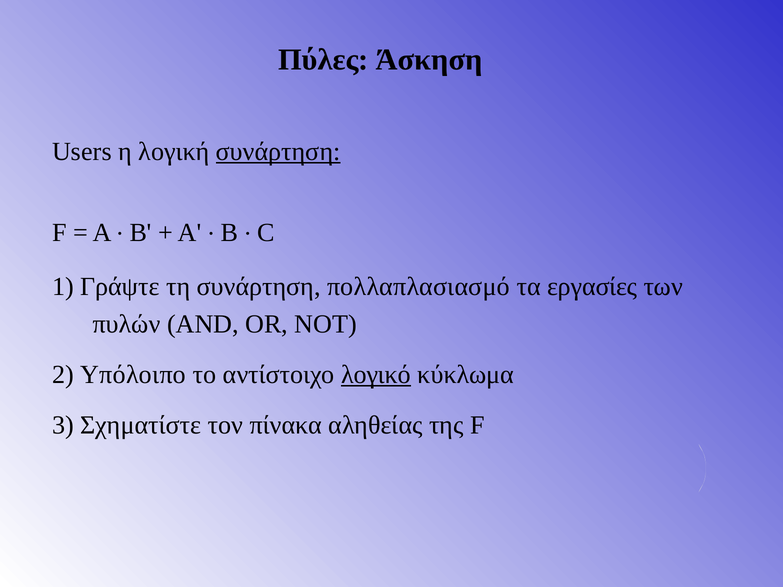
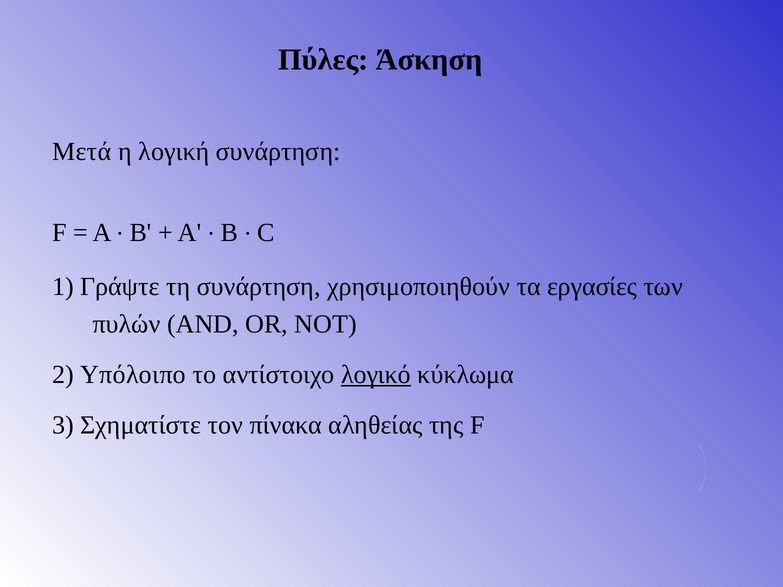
Users: Users -> Μετά
συνάρτηση at (278, 152) underline: present -> none
πολλαπλασιασμό: πολλαπλασιασμό -> χρησιμοποιηθούν
